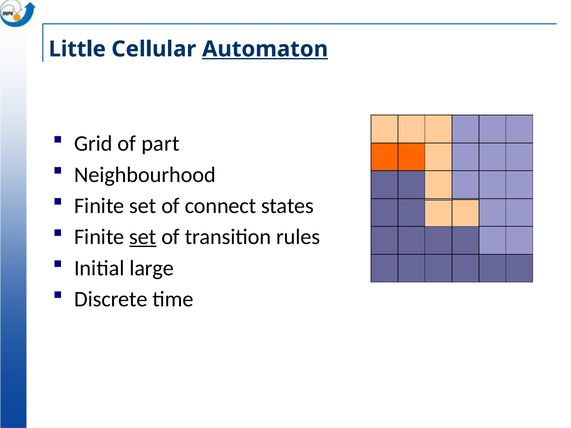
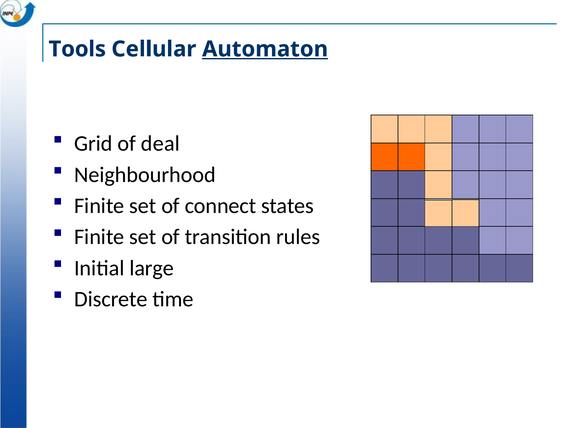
Little: Little -> Tools
part: part -> deal
set at (143, 237) underline: present -> none
